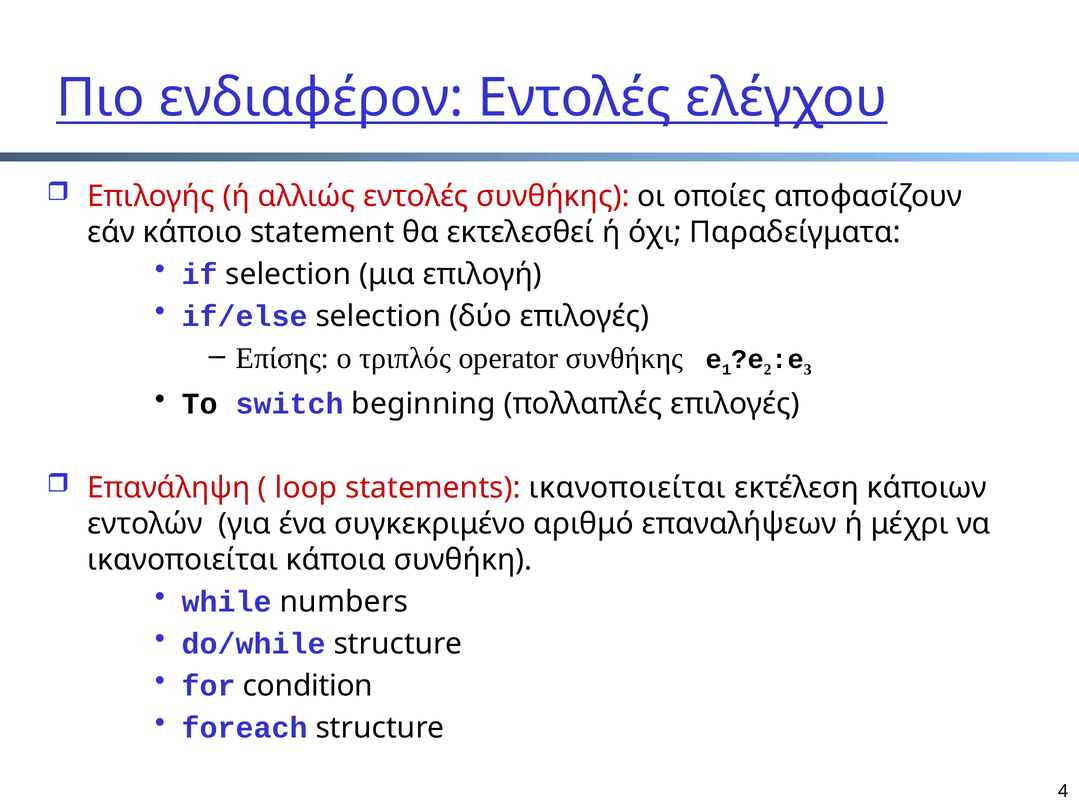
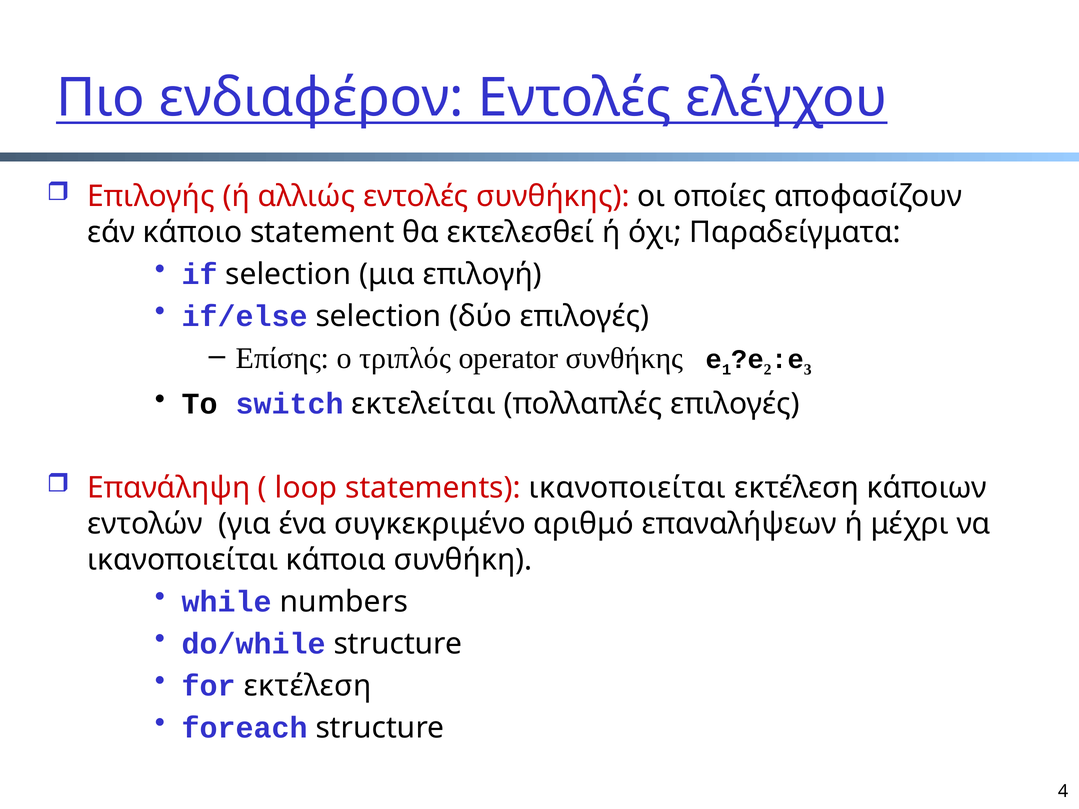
beginning: beginning -> εκτελείται
for condition: condition -> εκτέλεση
